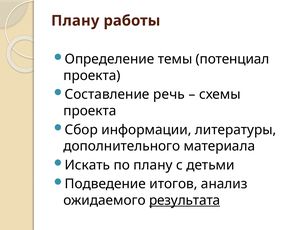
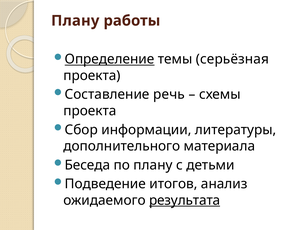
Определение underline: none -> present
потенциал: потенциал -> серьёзная
Искать: Искать -> Беседа
